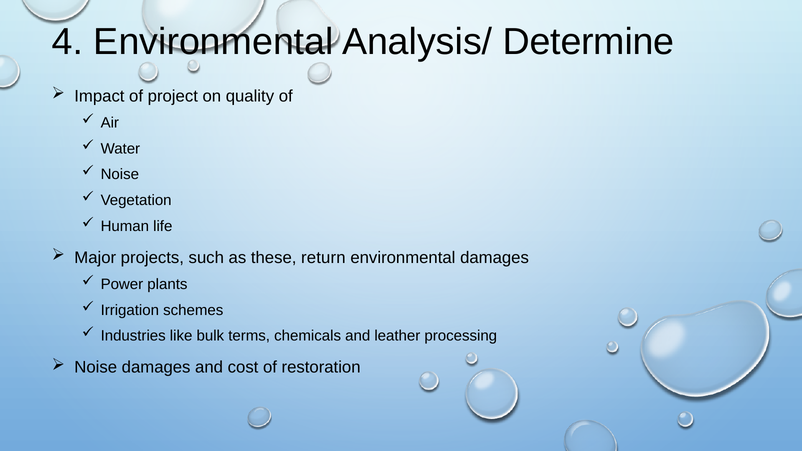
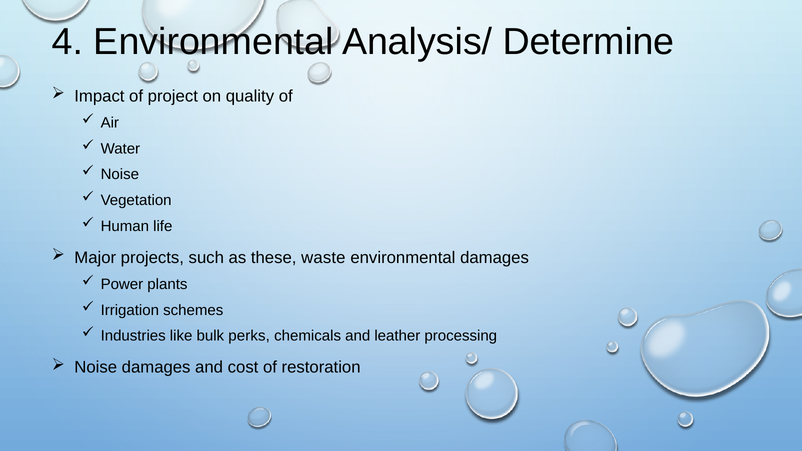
return: return -> waste
terms: terms -> perks
